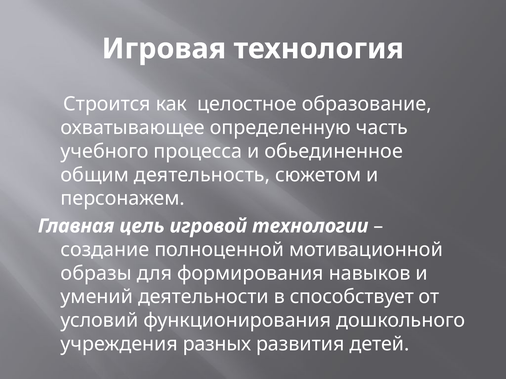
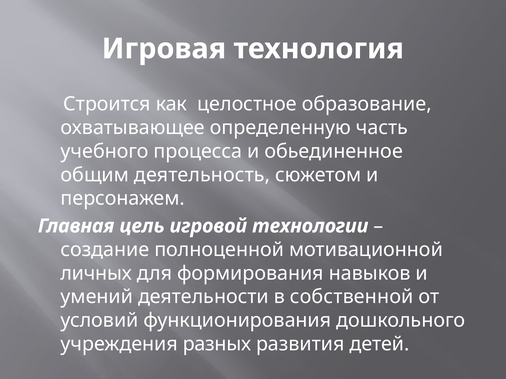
образы: образы -> личных
способствует: способствует -> собственной
